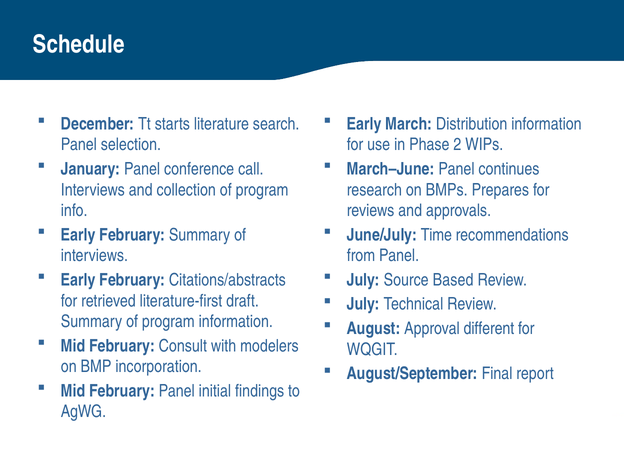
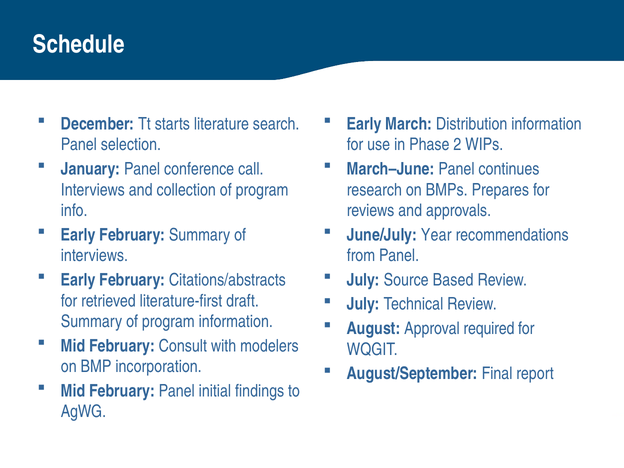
Time: Time -> Year
different: different -> required
